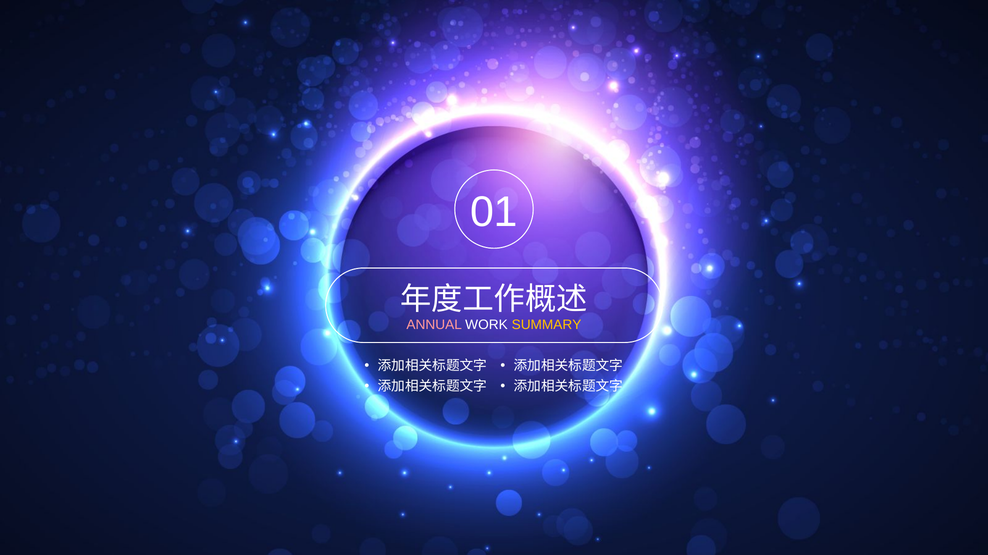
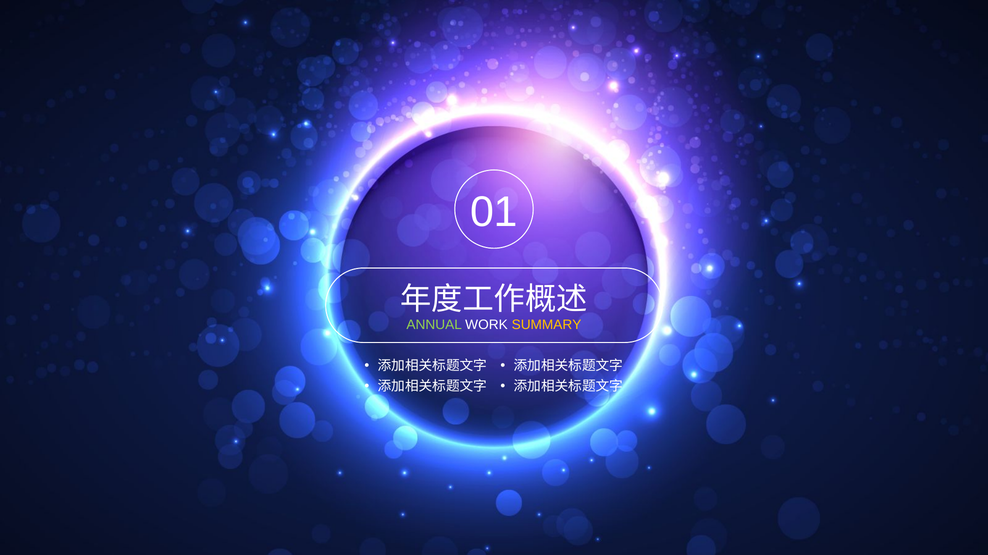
ANNUAL colour: pink -> light green
